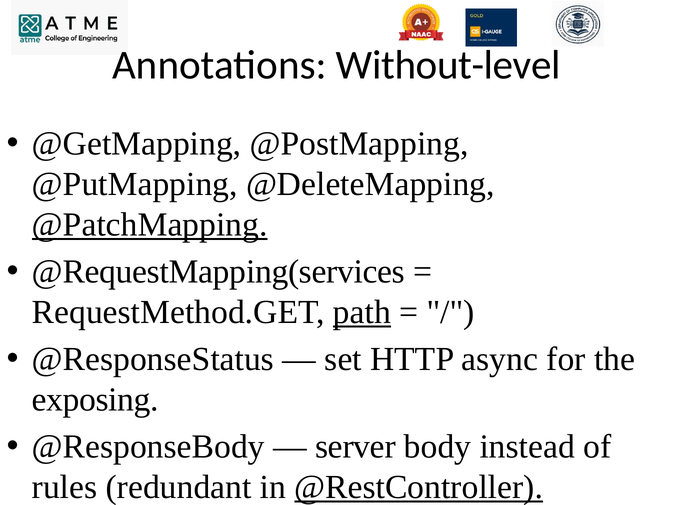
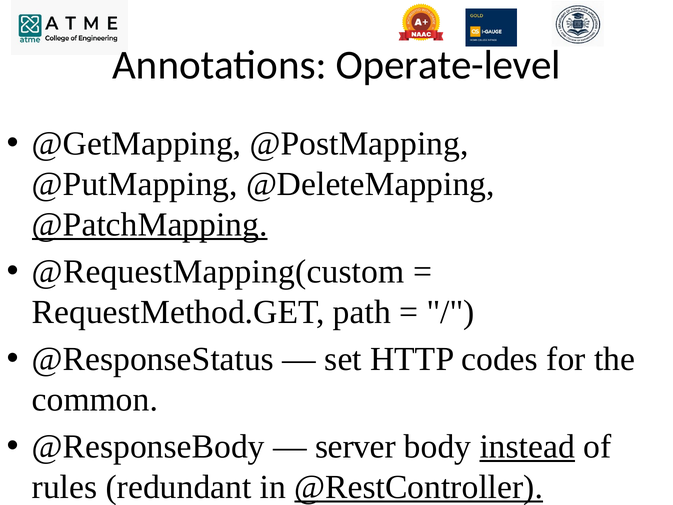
Without-level: Without-level -> Operate-level
@RequestMapping(services: @RequestMapping(services -> @RequestMapping(custom
path underline: present -> none
async: async -> codes
exposing: exposing -> common
instead underline: none -> present
